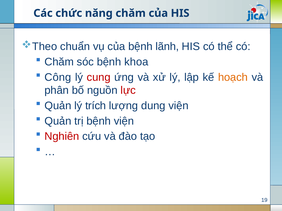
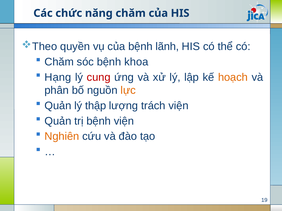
chuẩn: chuẩn -> quyền
Công: Công -> Hạng
lực colour: red -> orange
trích: trích -> thập
dung: dung -> trách
Nghiên colour: red -> orange
